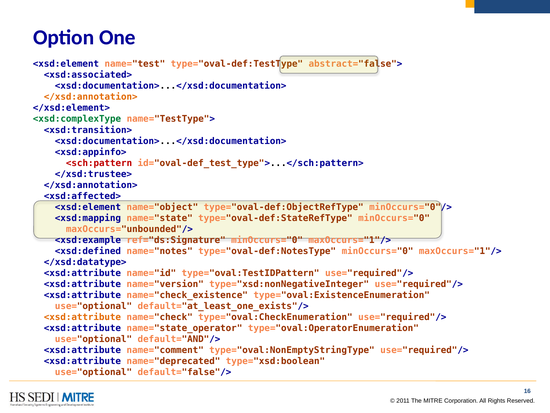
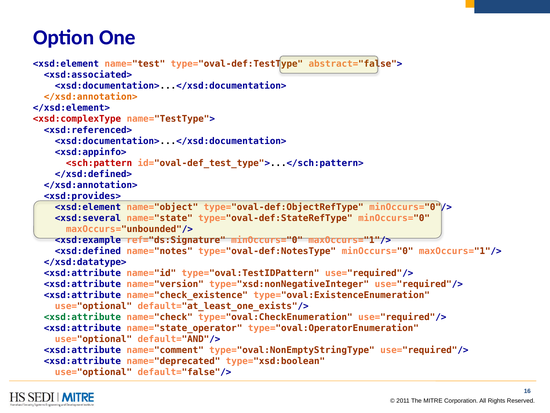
<xsd:complexType colour: green -> red
<xsd:transition>: <xsd:transition> -> <xsd:referenced>
</xsd:trustee>: </xsd:trustee> -> </xsd:defined>
<xsd:affected>: <xsd:affected> -> <xsd:provides>
<xsd:mapping: <xsd:mapping -> <xsd:several
<xsd:attribute at (82, 317) colour: orange -> green
